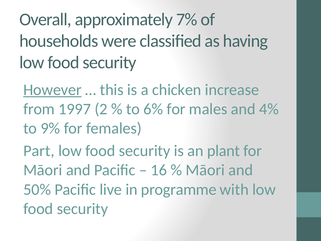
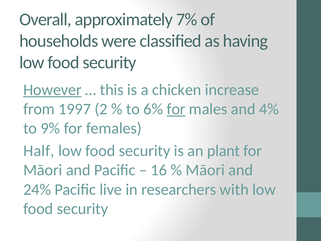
for at (176, 109) underline: none -> present
Part: Part -> Half
50%: 50% -> 24%
programme: programme -> researchers
